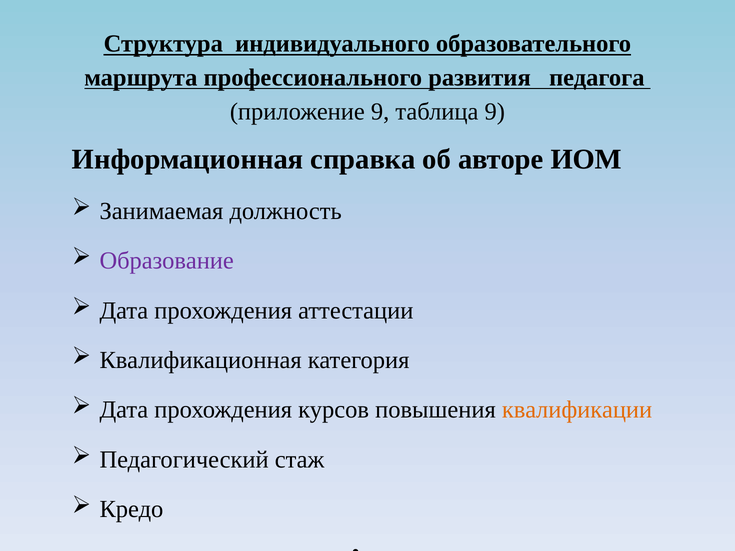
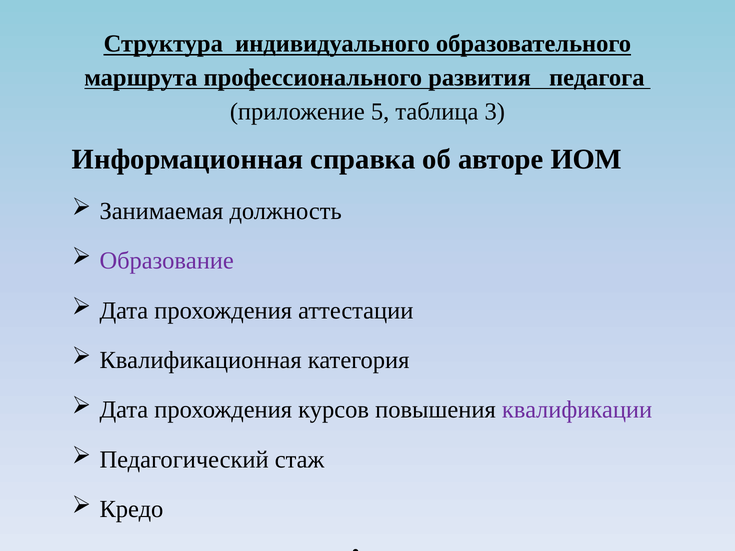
приложение 9: 9 -> 5
таблица 9: 9 -> 3
квалификации colour: orange -> purple
